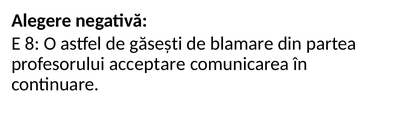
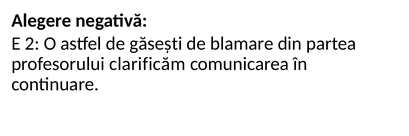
8: 8 -> 2
acceptare: acceptare -> clarificăm
